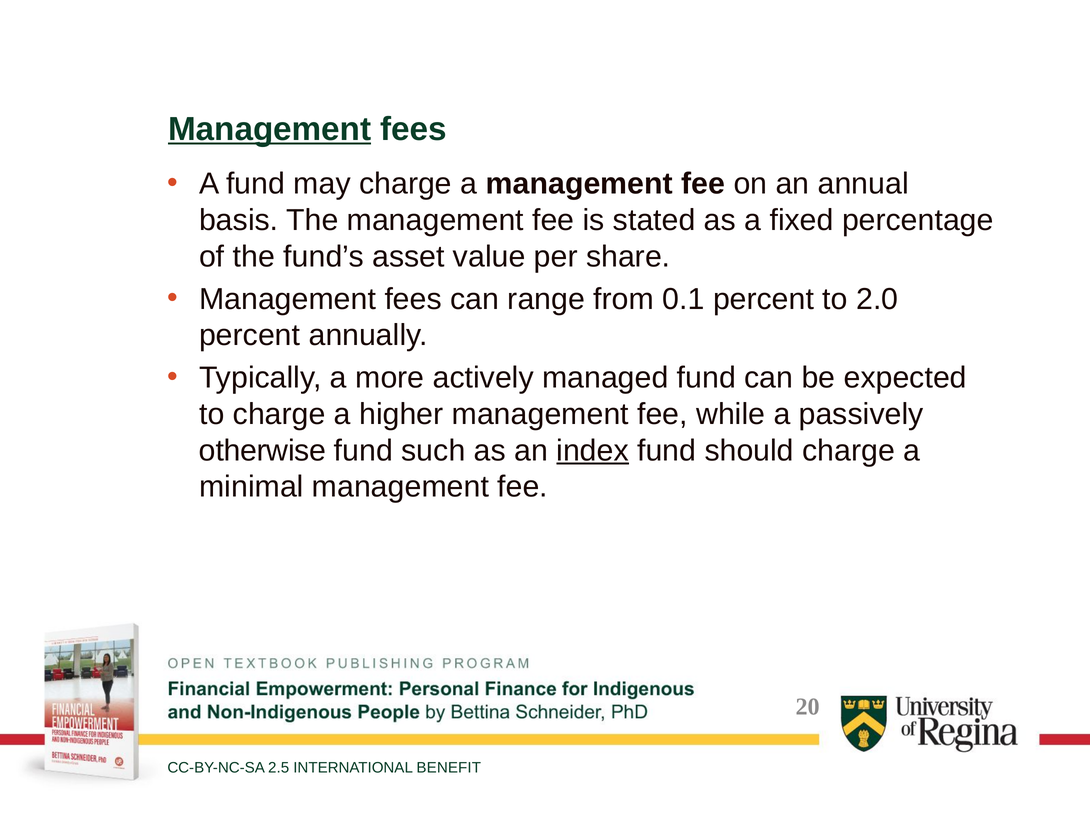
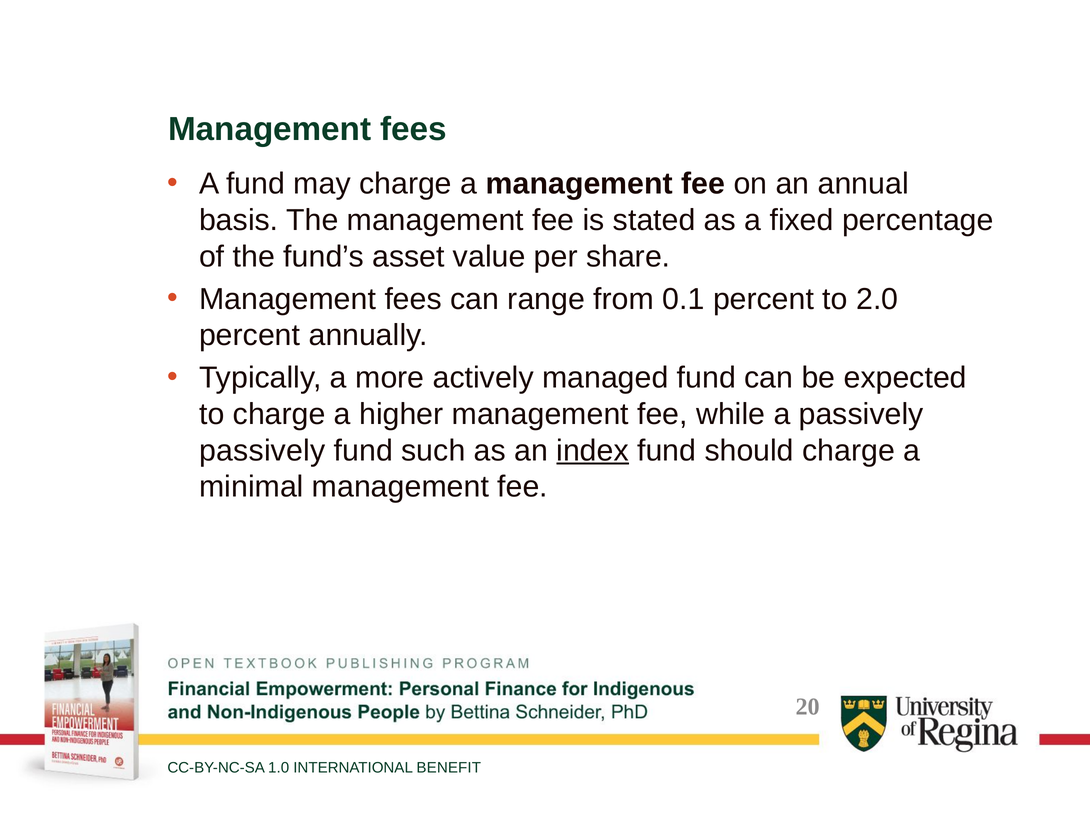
Management at (270, 129) underline: present -> none
otherwise at (263, 450): otherwise -> passively
2.5: 2.5 -> 1.0
